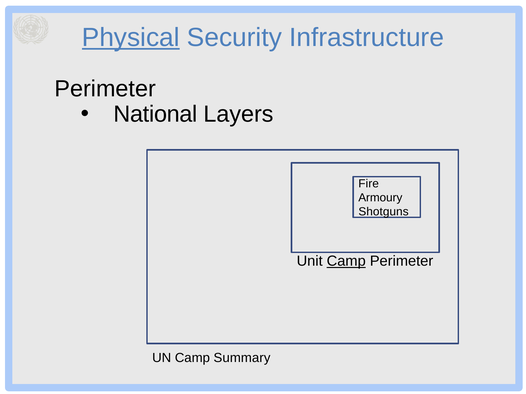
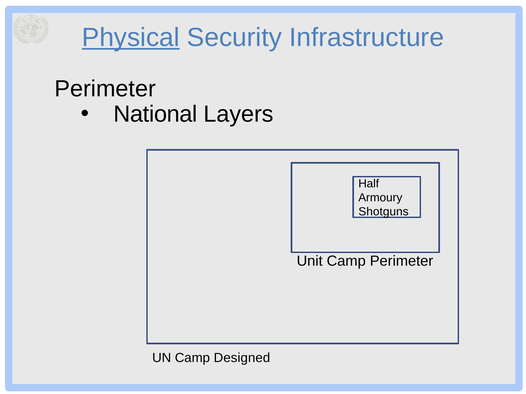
Fire: Fire -> Half
Camp at (346, 262) underline: present -> none
Summary: Summary -> Designed
